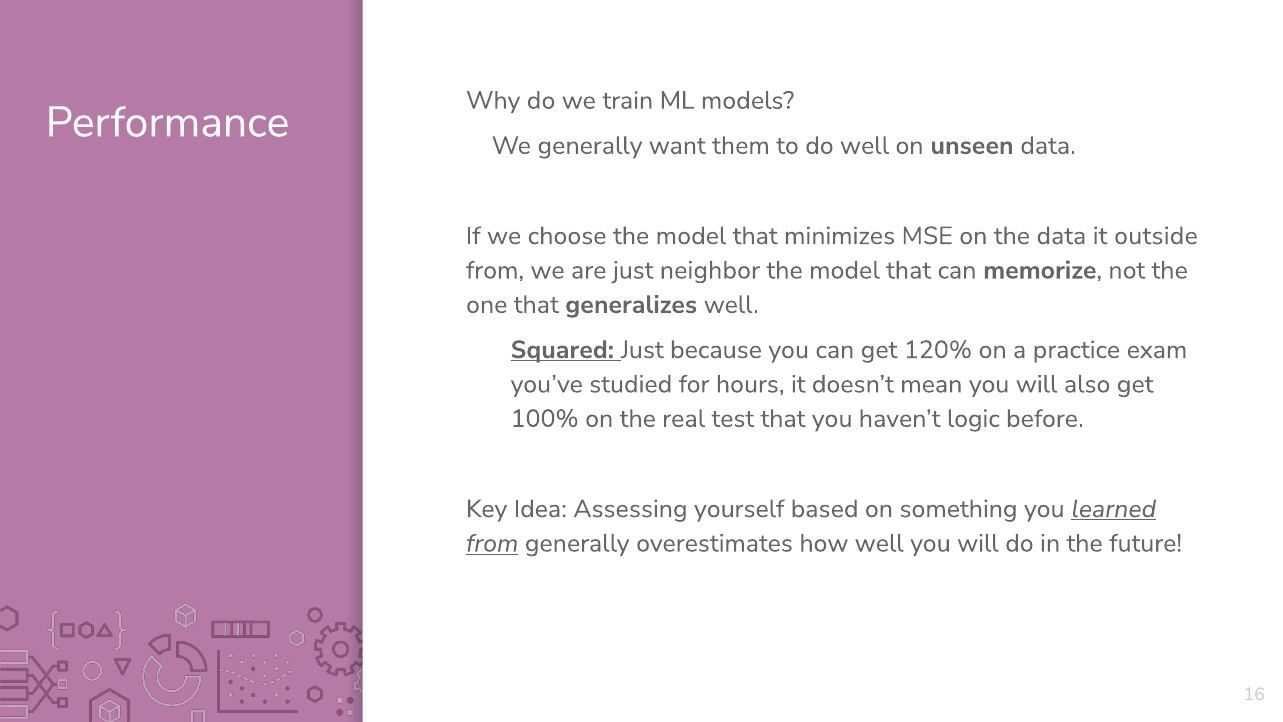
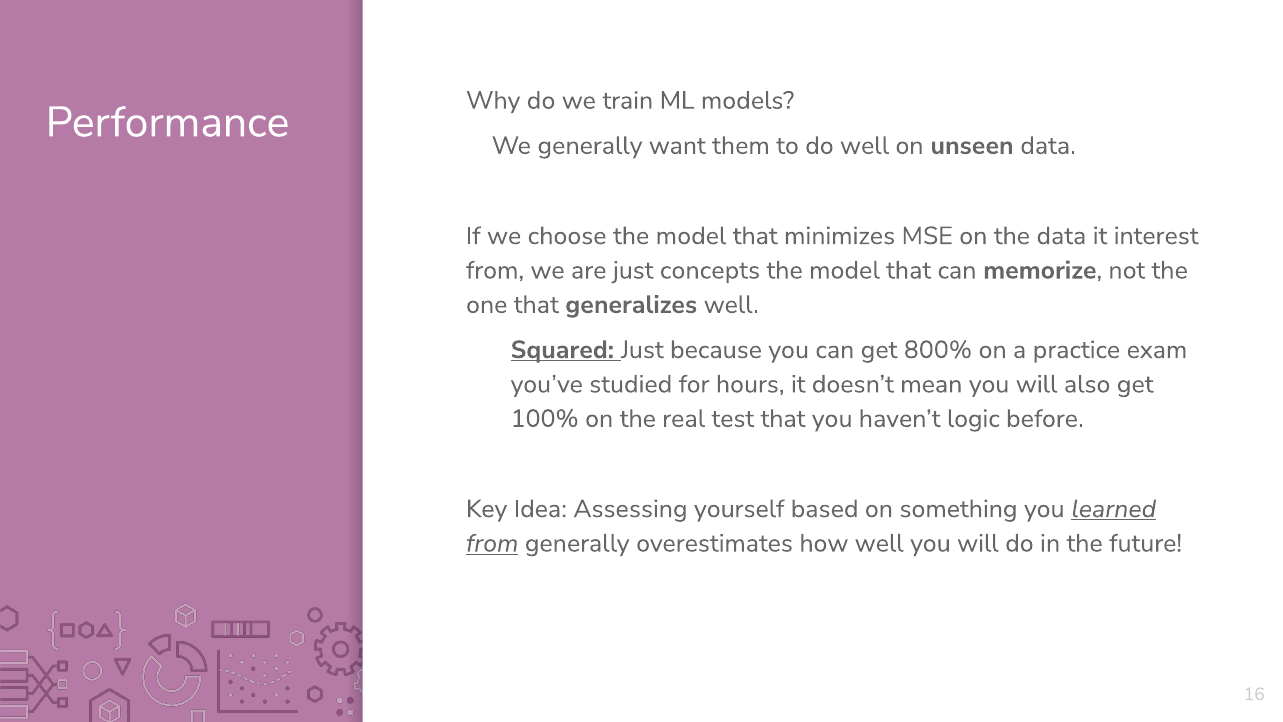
outside: outside -> interest
neighbor: neighbor -> concepts
120%: 120% -> 800%
